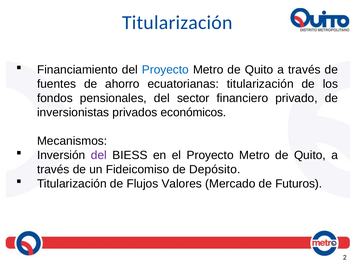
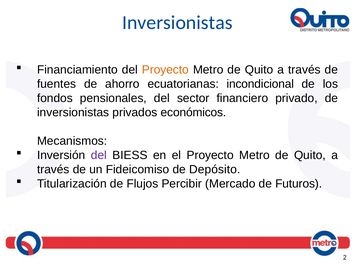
Titularización at (177, 23): Titularización -> Inversionistas
Proyecto at (165, 70) colour: blue -> orange
ecuatorianas titularización: titularización -> incondicional
Valores: Valores -> Percibir
